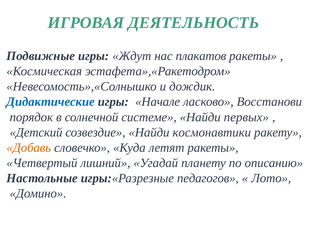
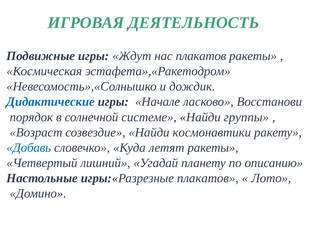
первых: первых -> группы
Детский: Детский -> Возраст
Добавь colour: orange -> blue
игры:«Разрезные педагогов: педагогов -> плакатов
